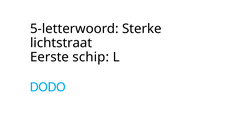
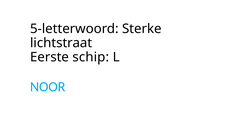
DODO: DODO -> NOOR
